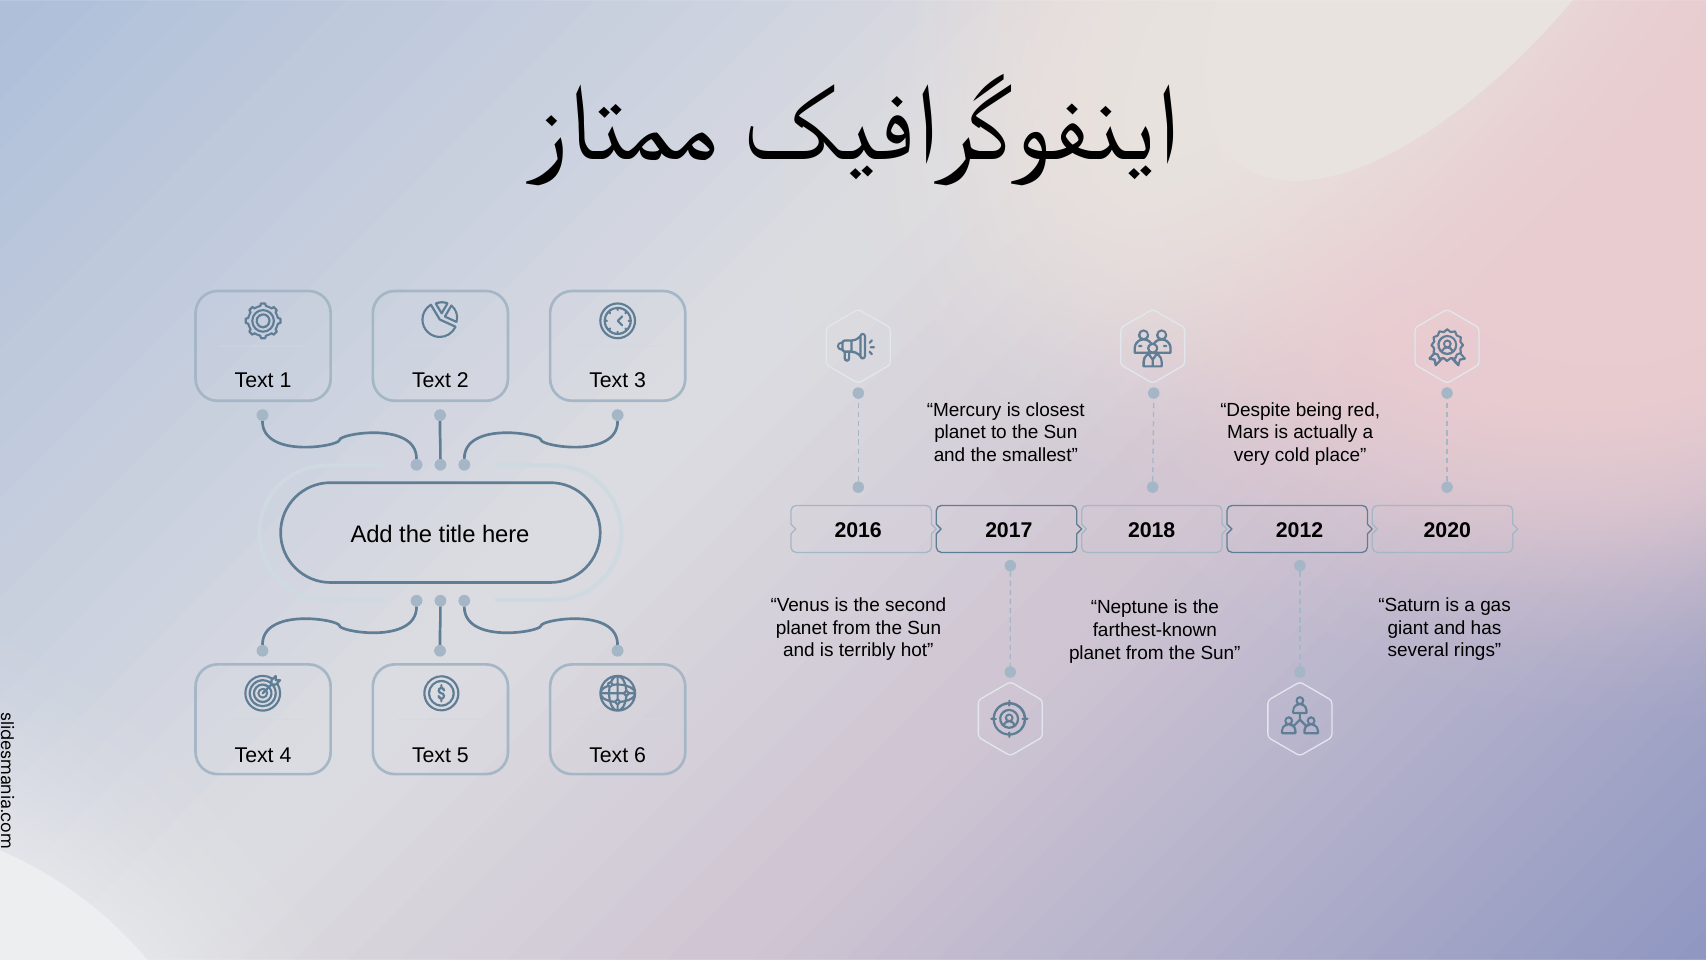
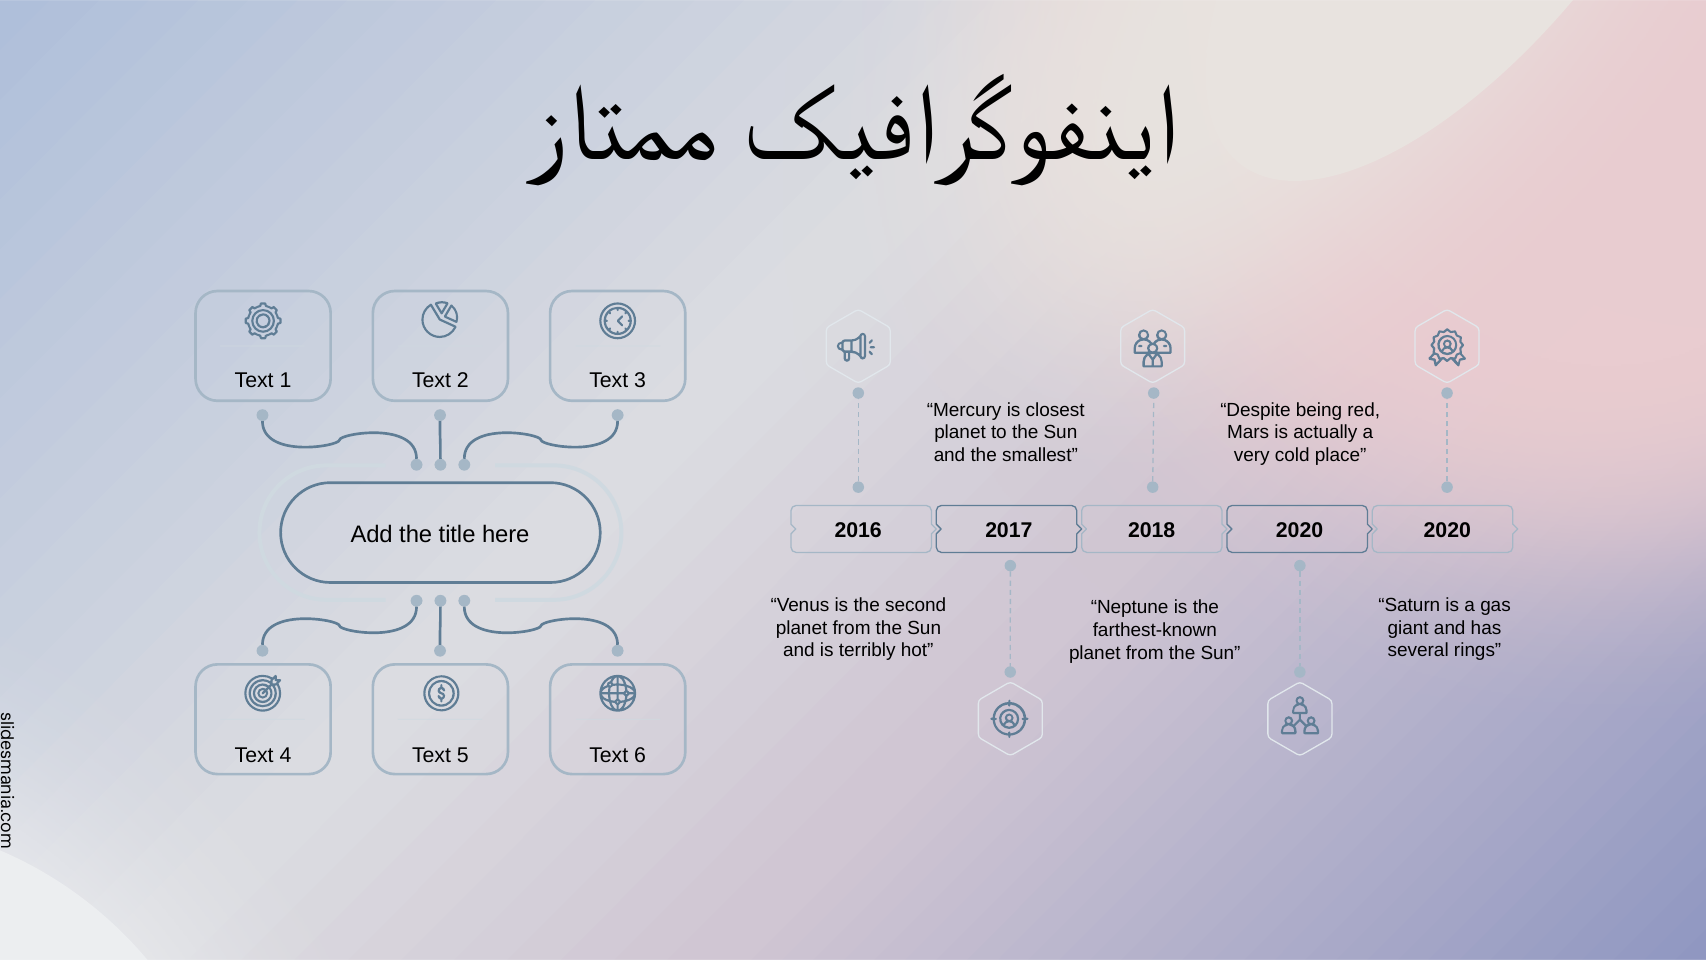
2018 2012: 2012 -> 2020
